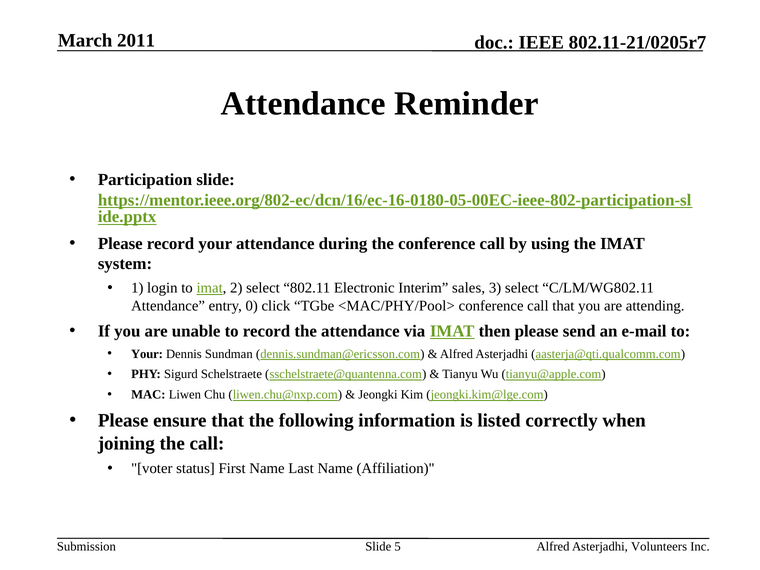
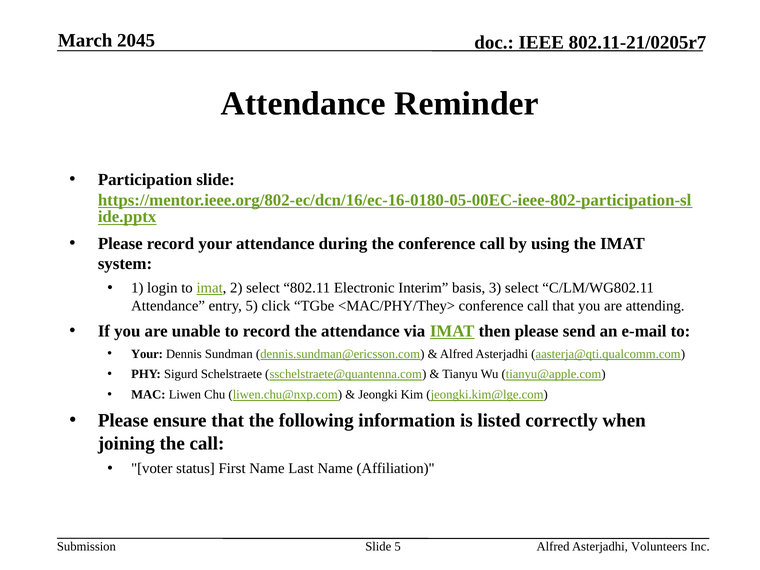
2011: 2011 -> 2045
sales: sales -> basis
entry 0: 0 -> 5
<MAC/PHY/Pool>: <MAC/PHY/Pool> -> <MAC/PHY/They>
